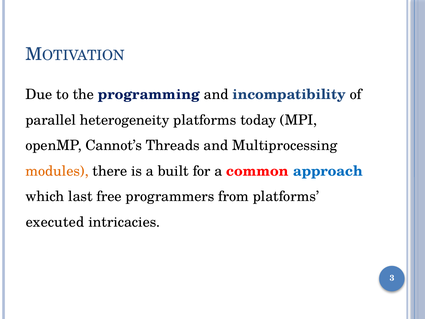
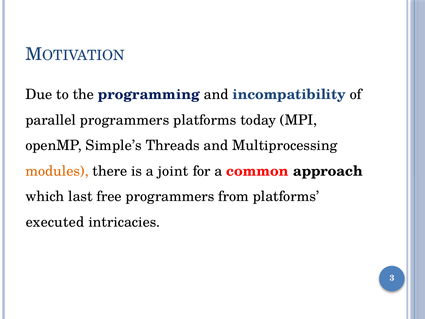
parallel heterogeneity: heterogeneity -> programmers
Cannot’s: Cannot’s -> Simple’s
built: built -> joint
approach colour: blue -> black
